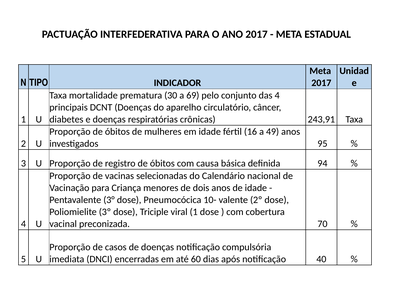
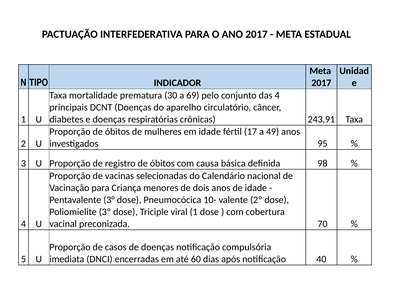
16: 16 -> 17
94: 94 -> 98
